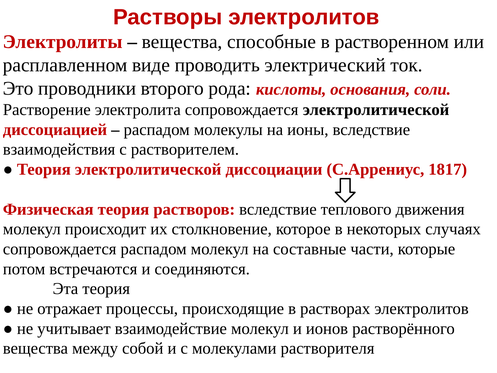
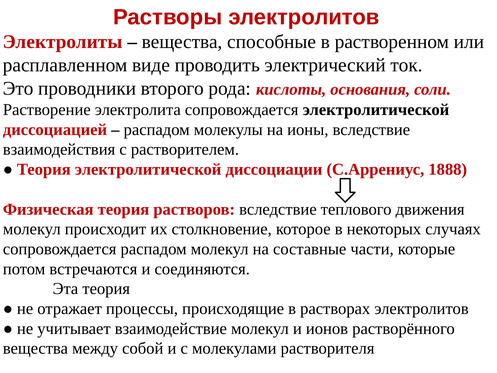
1817: 1817 -> 1888
